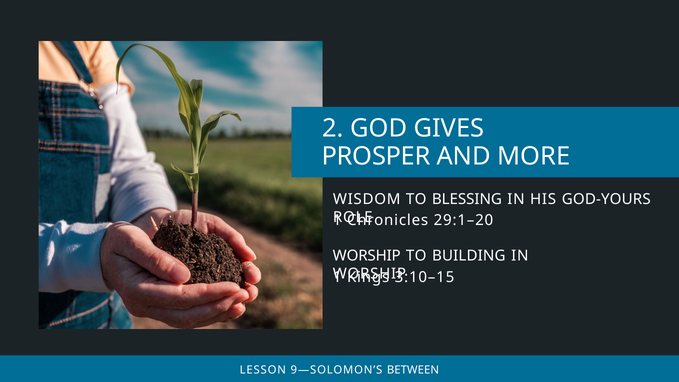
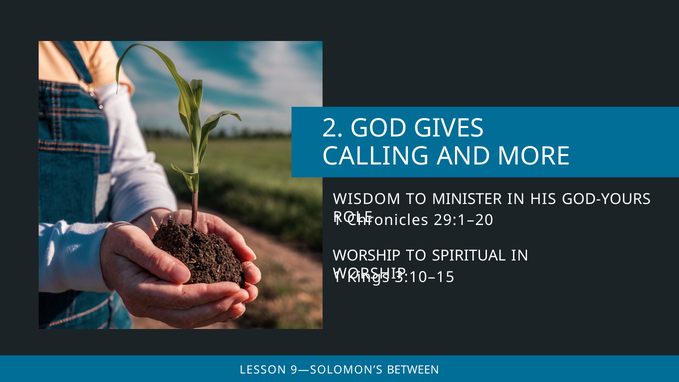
PROSPER: PROSPER -> CALLING
BLESSING: BLESSING -> MINISTER
BUILDING: BUILDING -> SPIRITUAL
